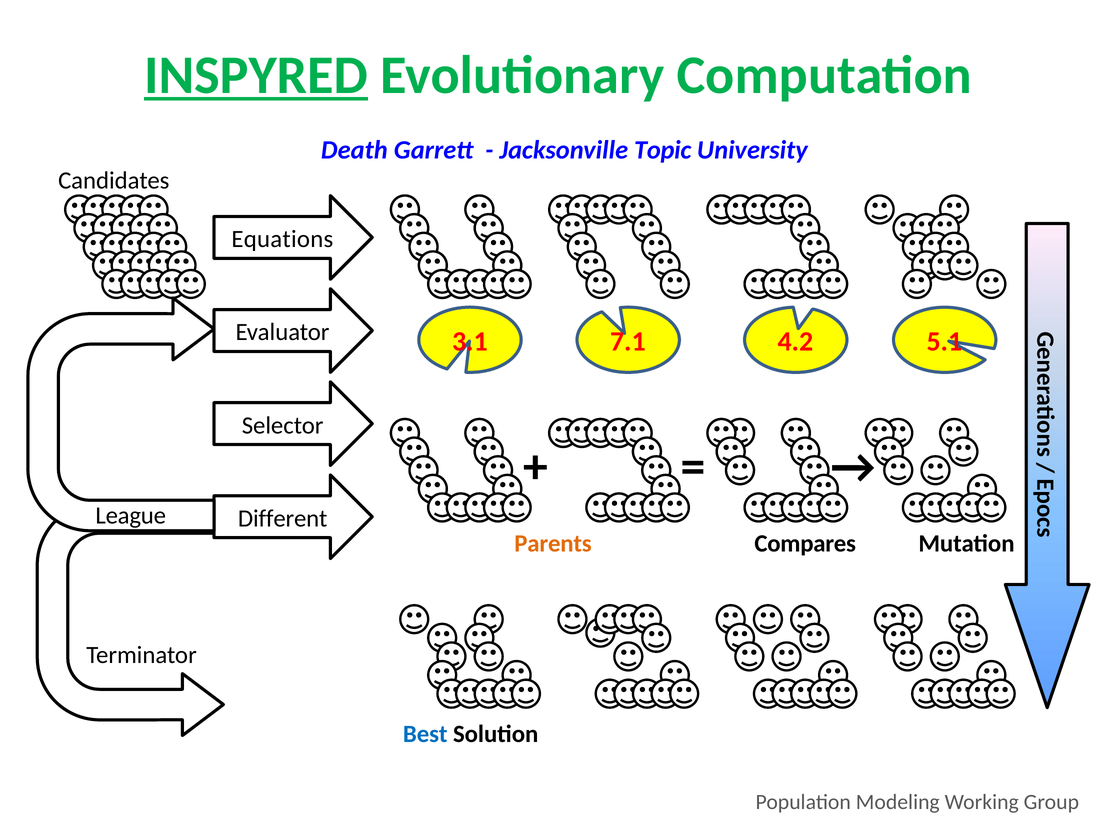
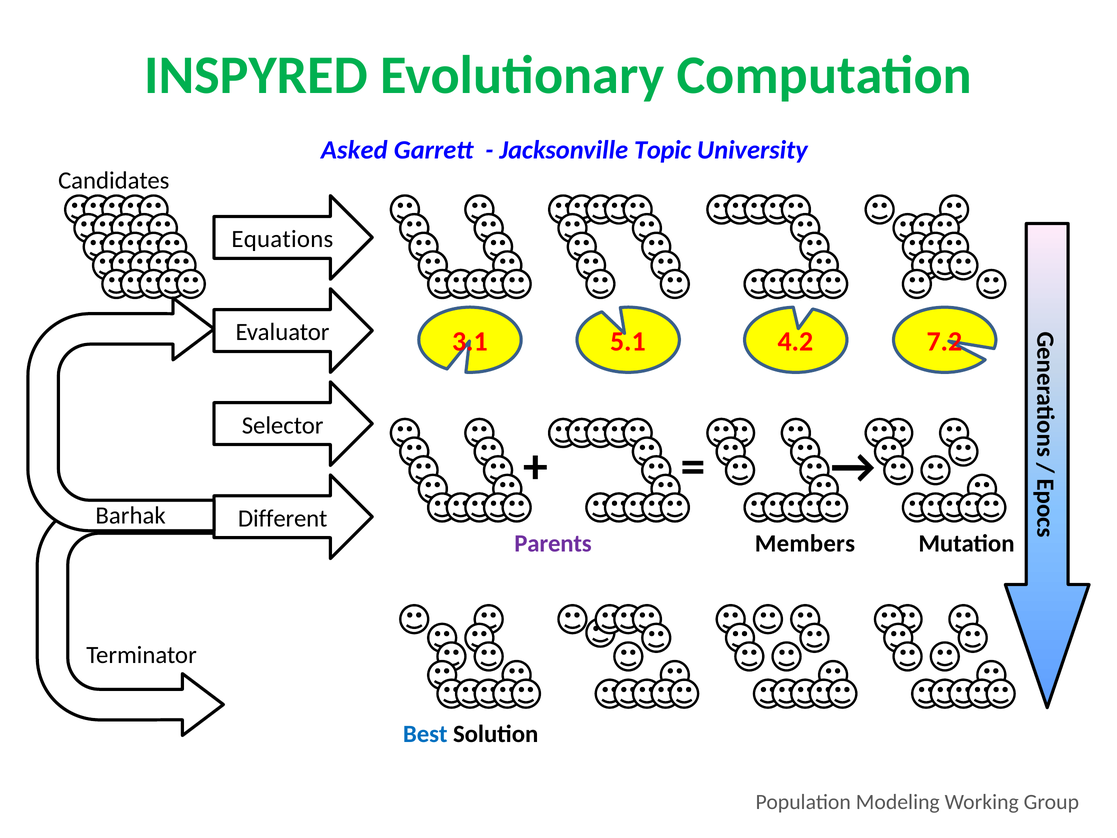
INSPYRED underline: present -> none
Death: Death -> Asked
7.1: 7.1 -> 5.1
5.1: 5.1 -> 7.2
League: League -> Barhak
Parents colour: orange -> purple
Compares: Compares -> Members
